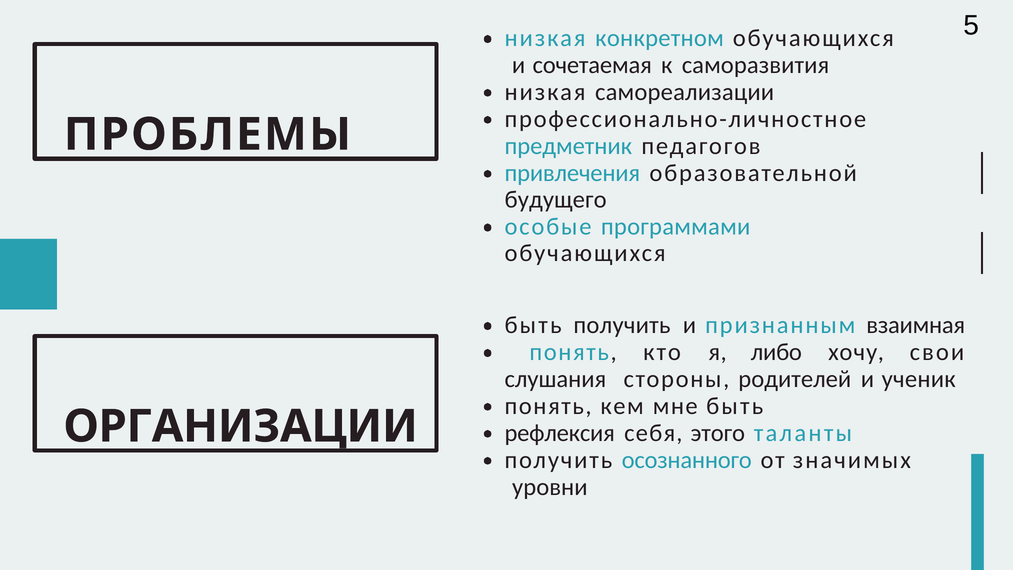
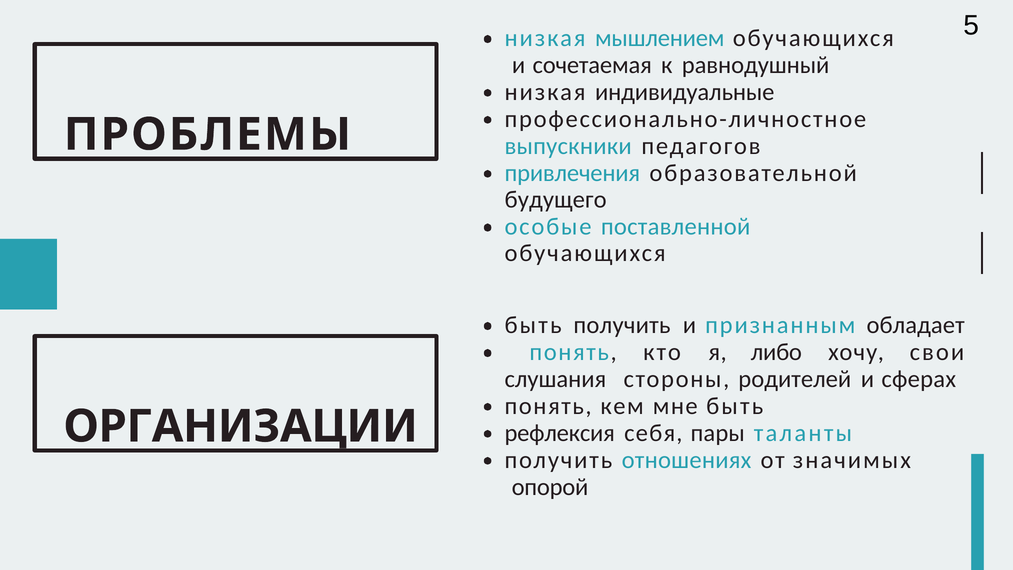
конкретном: конкретном -> мышлением
саморазвития: саморазвития -> равнодушный
самореализации: самореализации -> индивидуальные
предметник: предметник -> выпускники
программами: программами -> поставленной
взаимная: взаимная -> обладает
ученик: ученик -> сферах
этого: этого -> пары
осознанного: осознанного -> отношениях
уровни: уровни -> опорой
